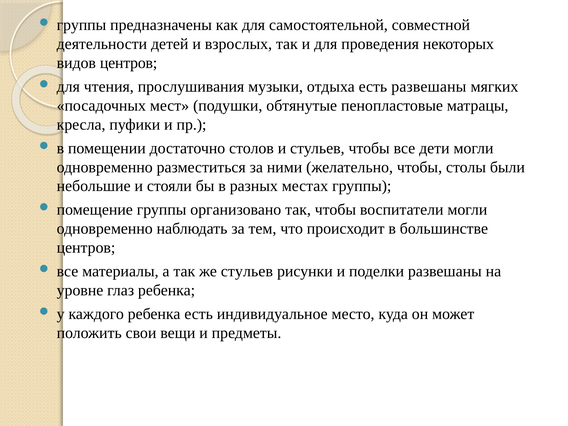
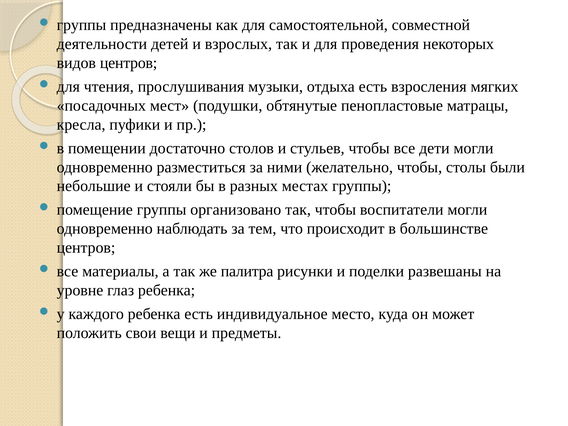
есть развешаны: развешаны -> взросления
же стульев: стульев -> палитра
